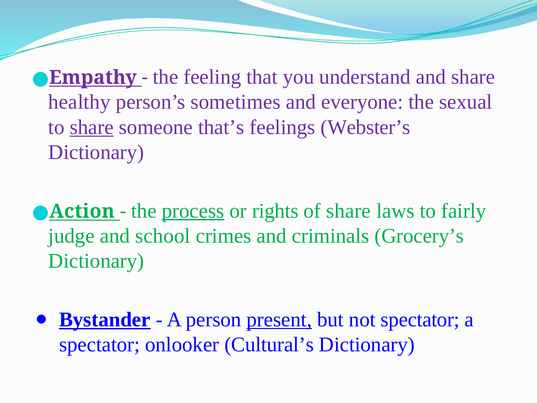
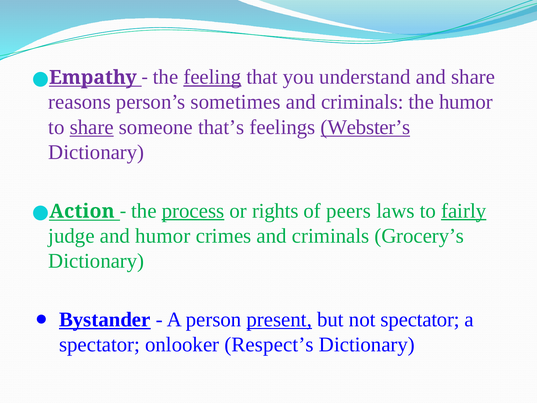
feeling underline: none -> present
healthy: healthy -> reasons
everyone at (362, 102): everyone -> criminals
the sexual: sexual -> humor
Webster’s underline: none -> present
of share: share -> peers
fairly underline: none -> present
and school: school -> humor
Cultural’s: Cultural’s -> Respect’s
